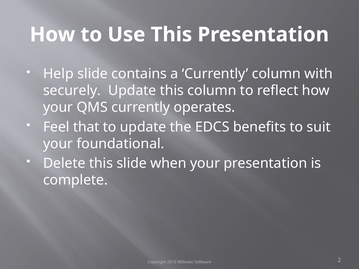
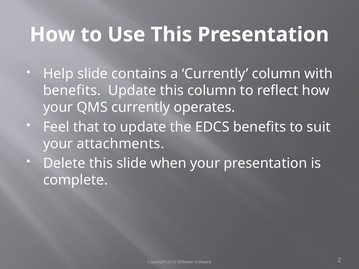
securely at (72, 91): securely -> benefits
foundational: foundational -> attachments
